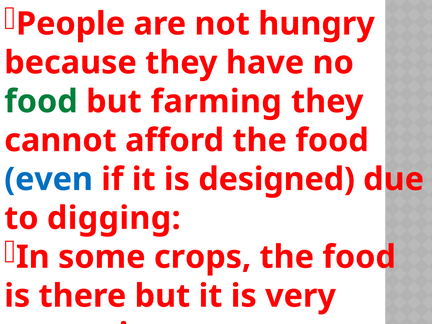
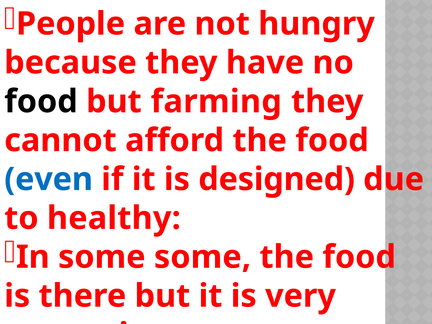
food at (41, 102) colour: green -> black
digging: digging -> healthy
some crops: crops -> some
